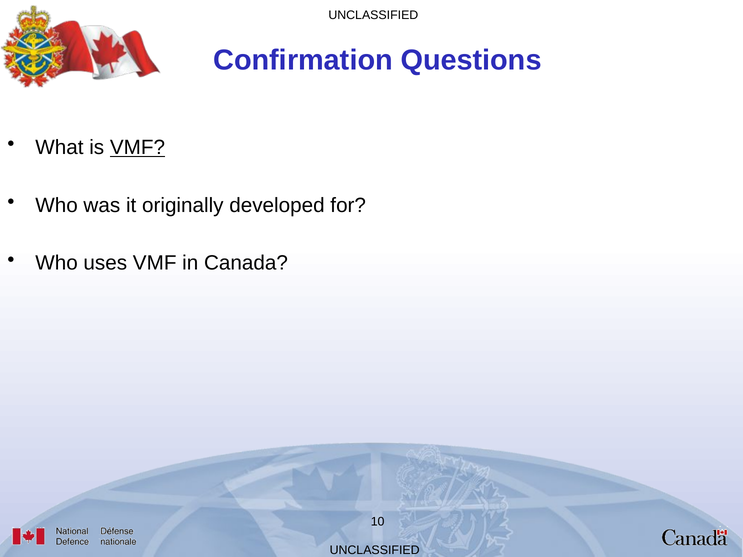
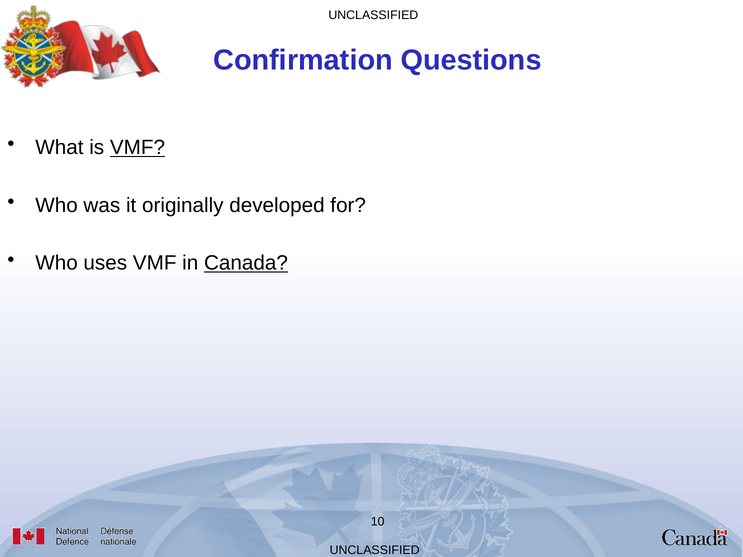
Canada underline: none -> present
